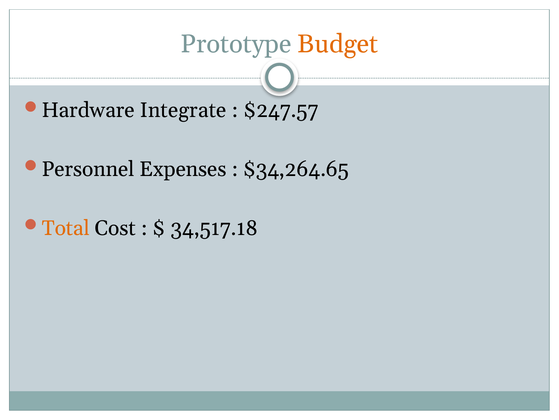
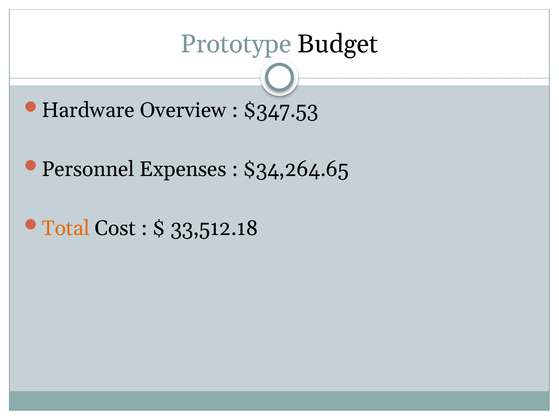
Budget colour: orange -> black
Integrate: Integrate -> Overview
$247.57: $247.57 -> $347.53
34,517.18: 34,517.18 -> 33,512.18
